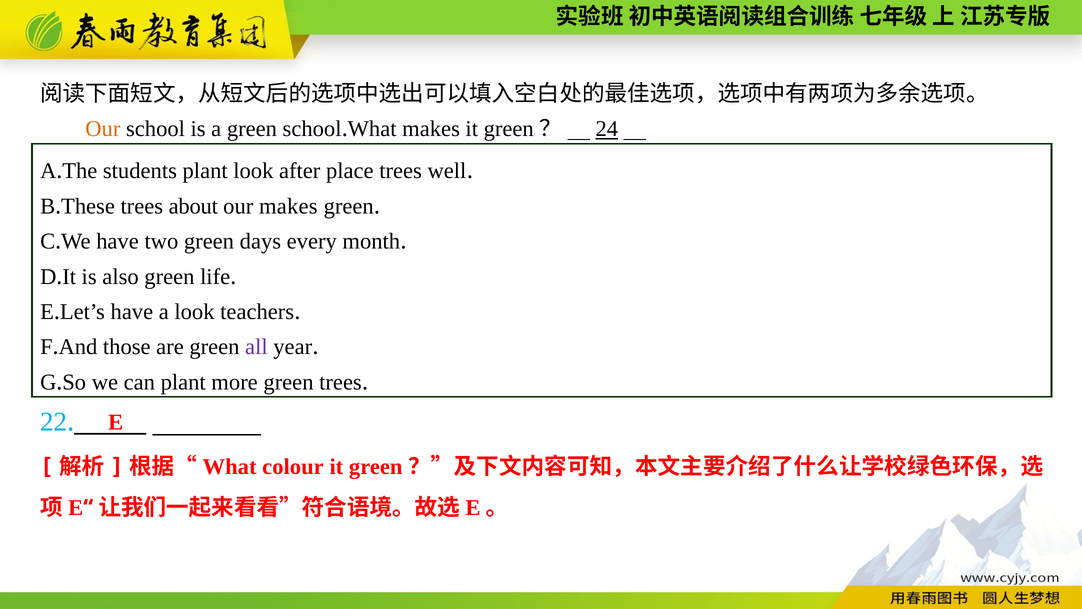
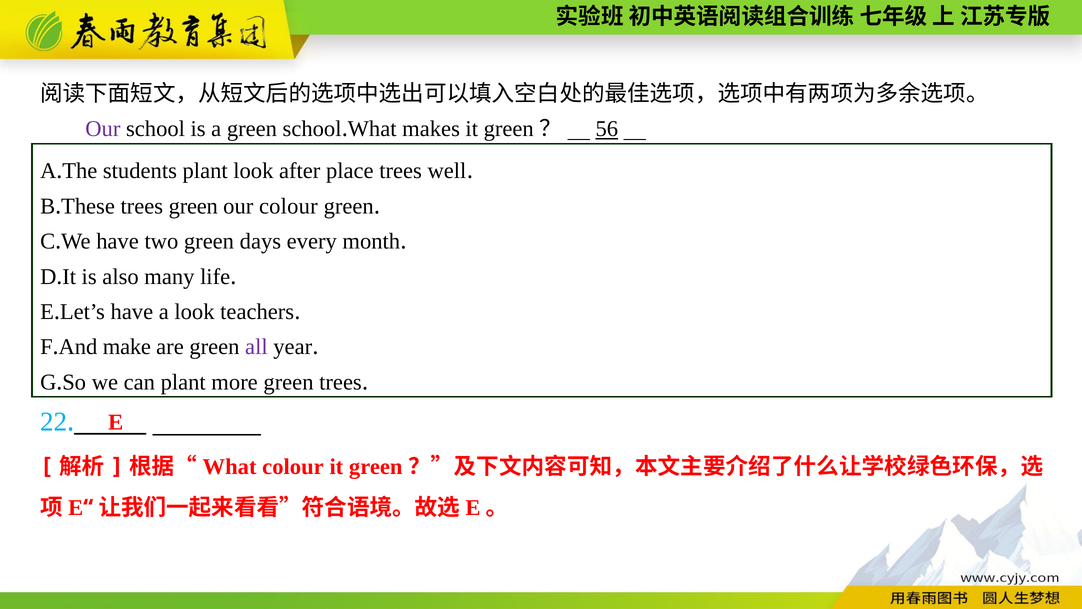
Our at (103, 129) colour: orange -> purple
24: 24 -> 56
trees about: about -> green
our makes: makes -> colour
also green: green -> many
those: those -> make
